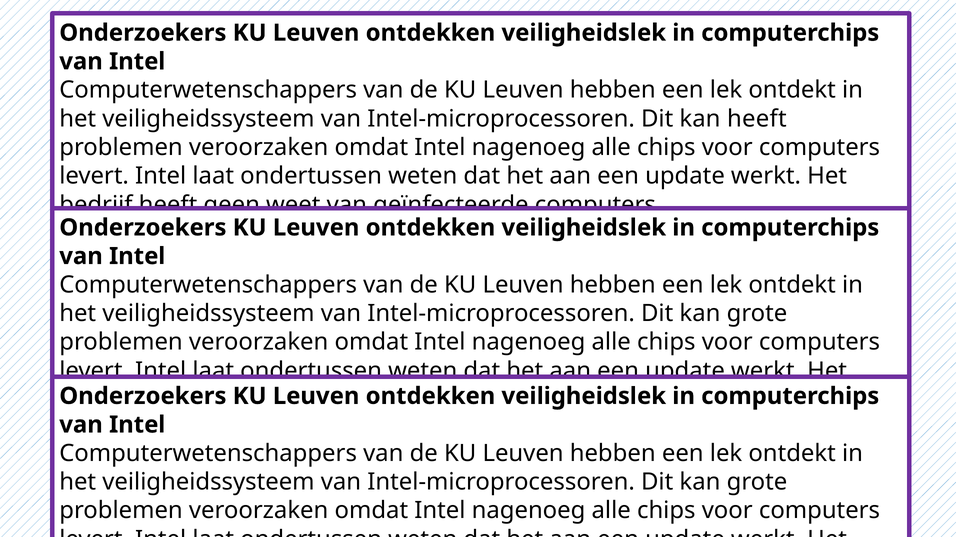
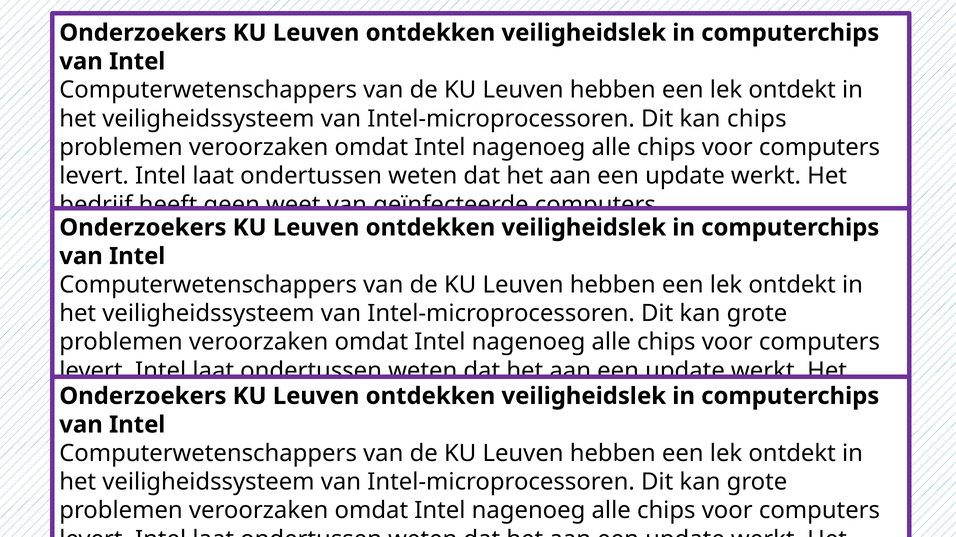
kan heeft: heeft -> chips
